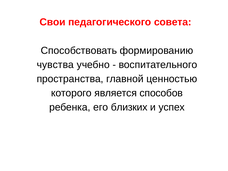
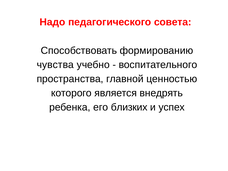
Свои: Свои -> Надо
способов: способов -> внедрять
